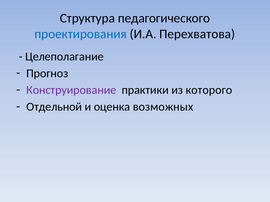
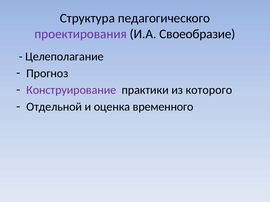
проектирования colour: blue -> purple
Перехватова: Перехватова -> Своеобразие
возможных: возможных -> временного
